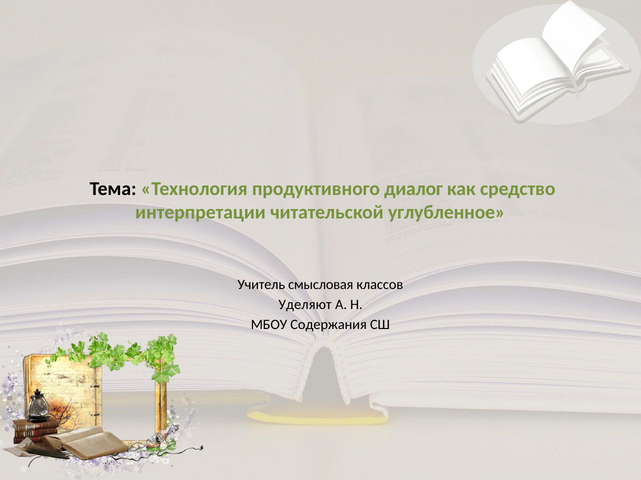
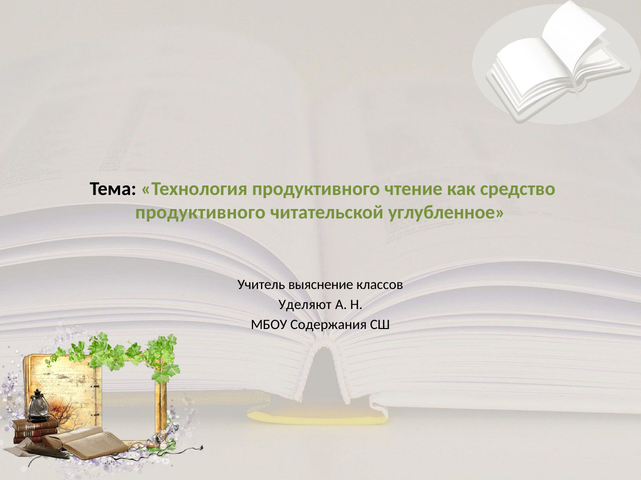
диалог: диалог -> чтение
интерпретации at (200, 213): интерпретации -> продуктивного
смысловая: смысловая -> выяснение
